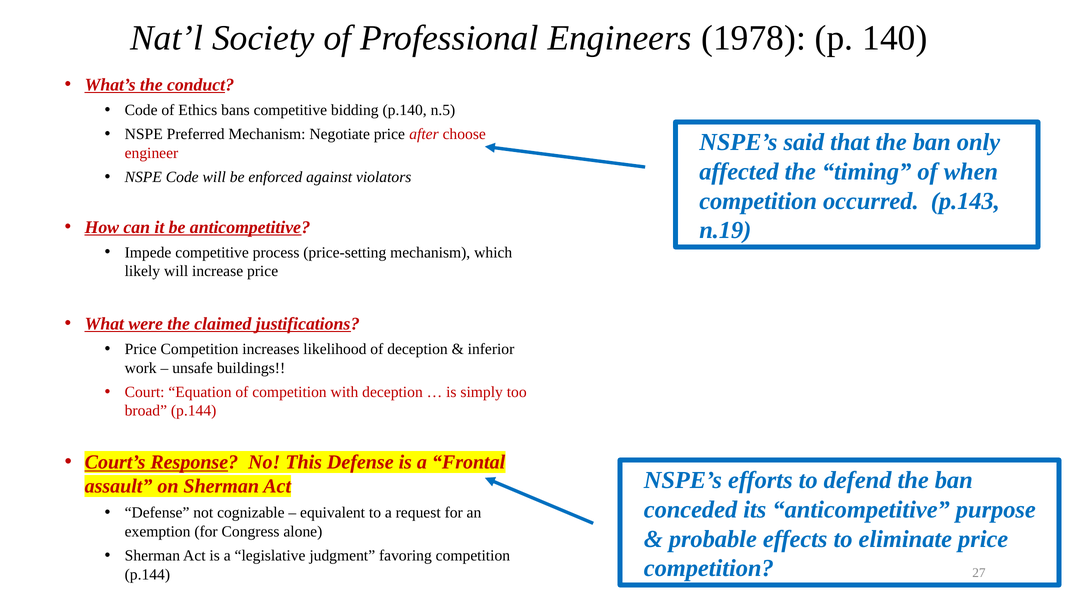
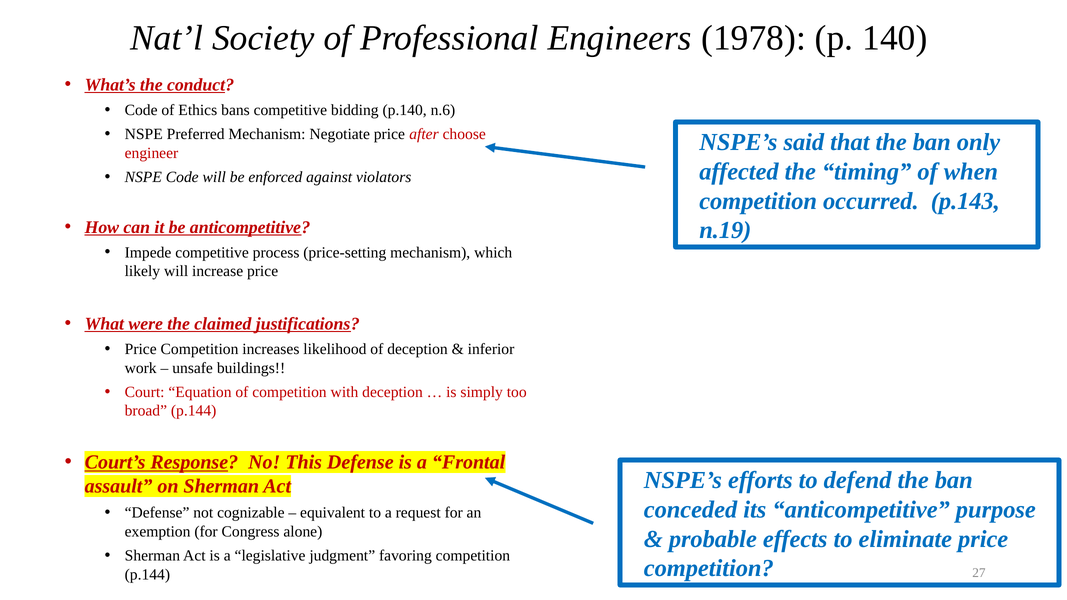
n.5: n.5 -> n.6
